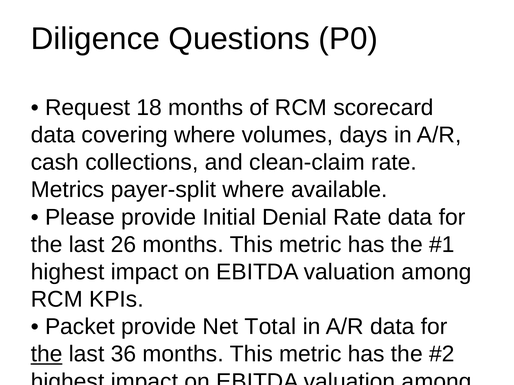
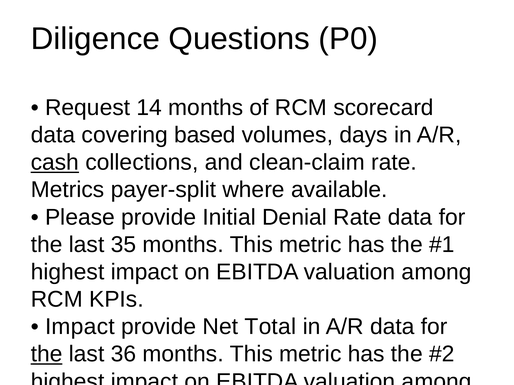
18: 18 -> 14
covering where: where -> based
cash at (55, 163) underline: none -> present
26: 26 -> 35
Packet at (80, 327): Packet -> Impact
